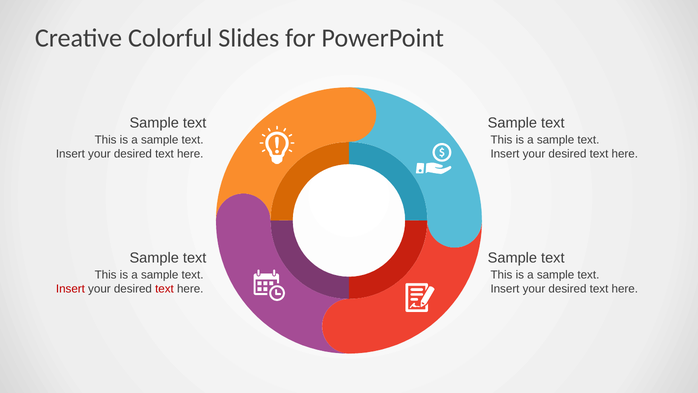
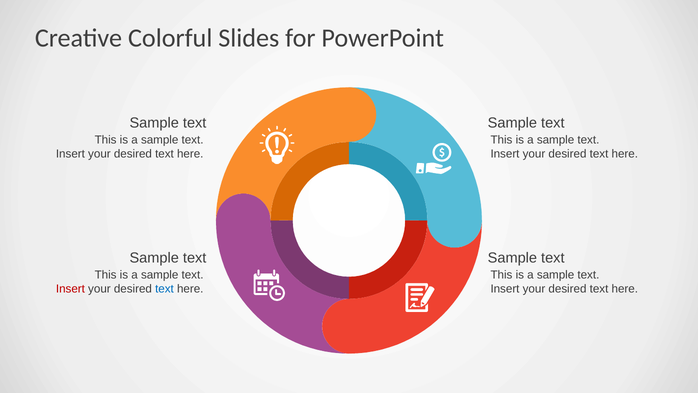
text at (164, 289) colour: red -> blue
